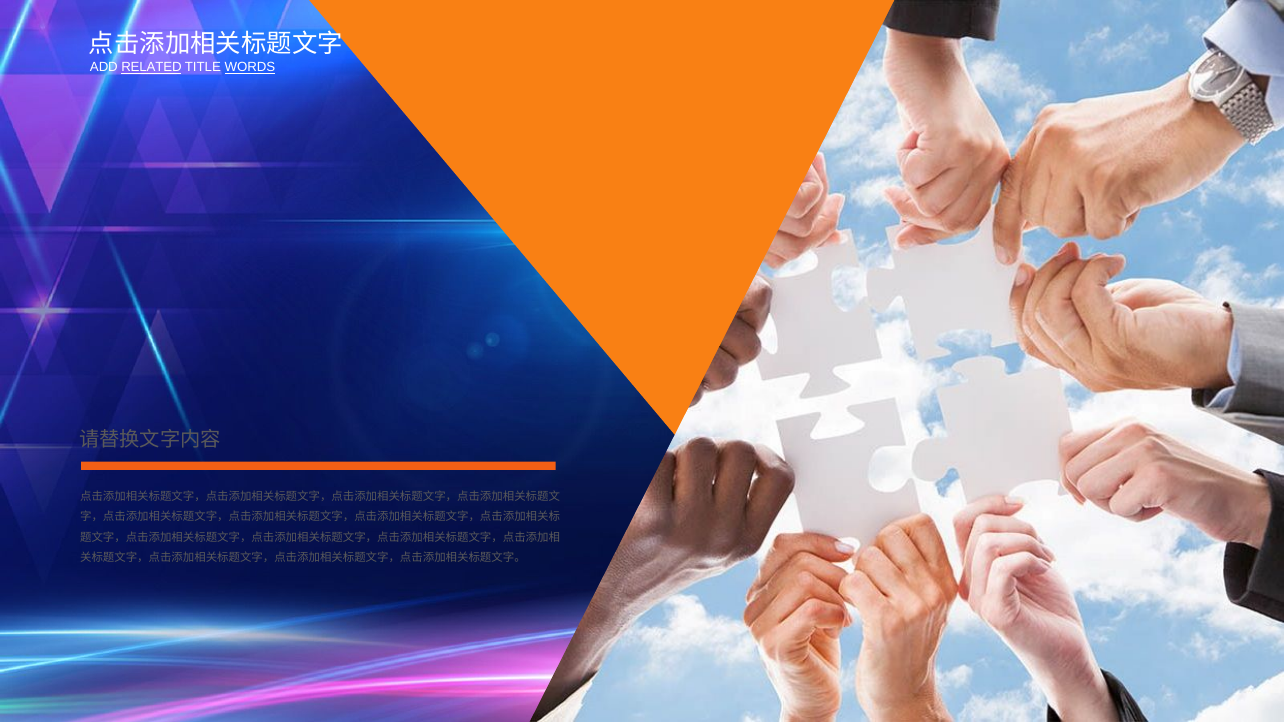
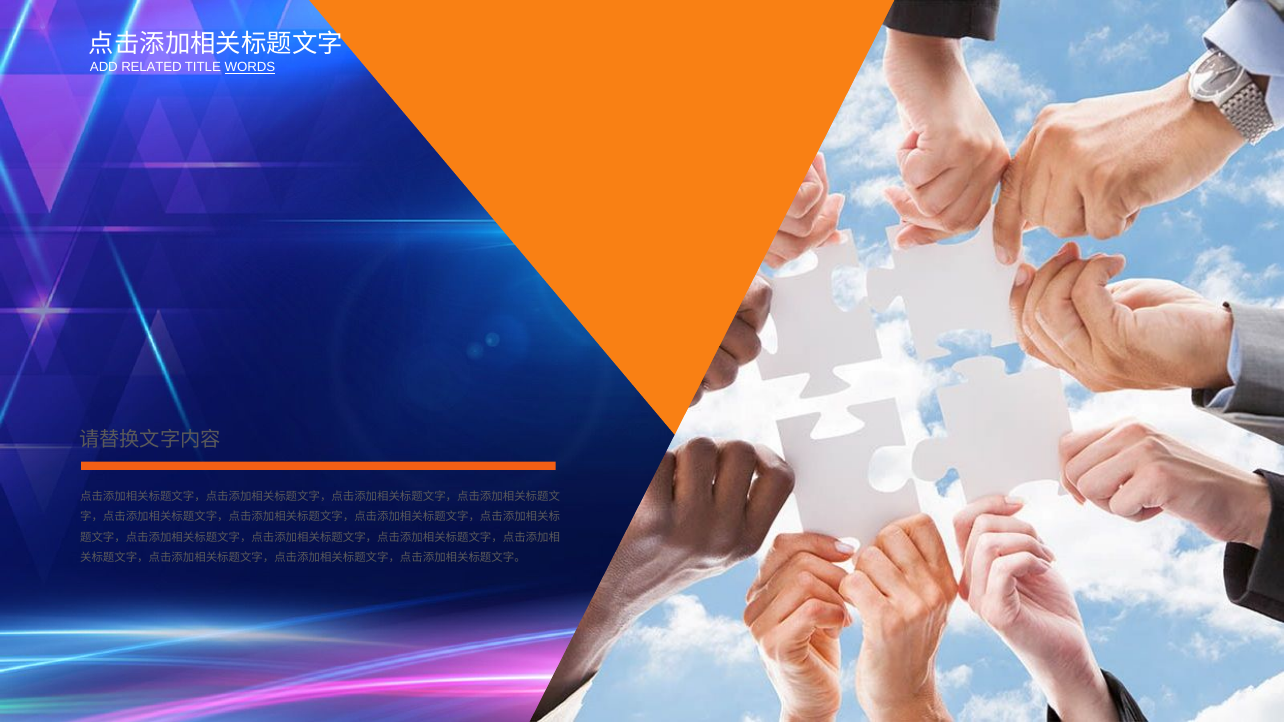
RELATED underline: present -> none
